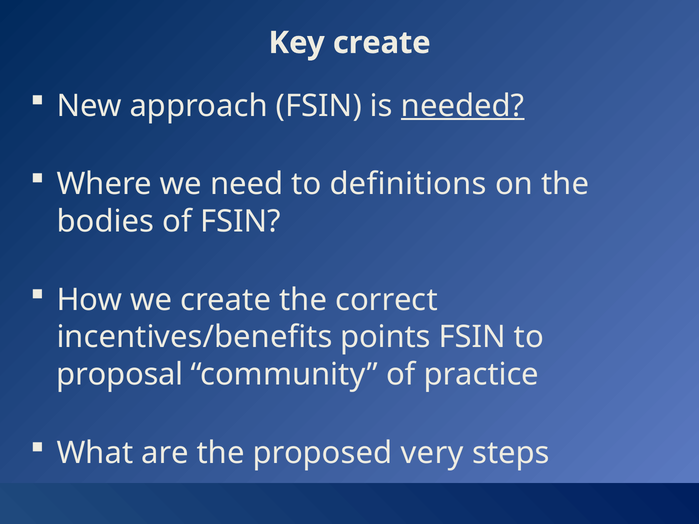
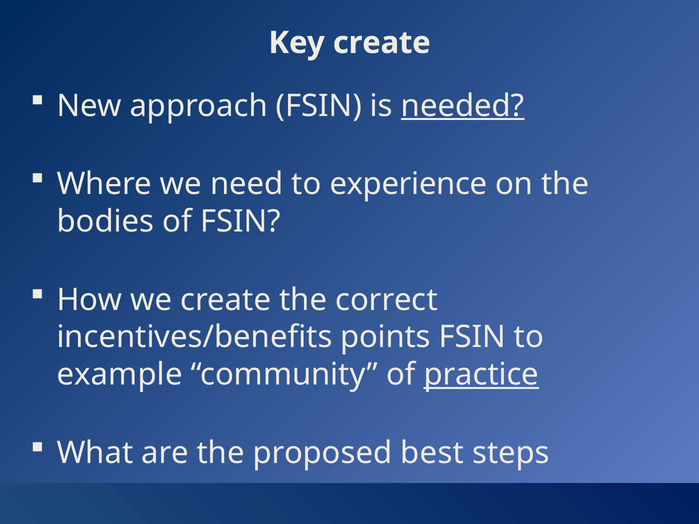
definitions: definitions -> experience
proposal: proposal -> example
practice underline: none -> present
very: very -> best
